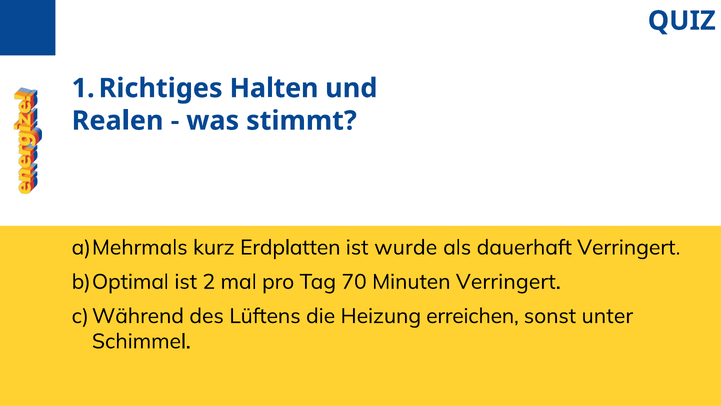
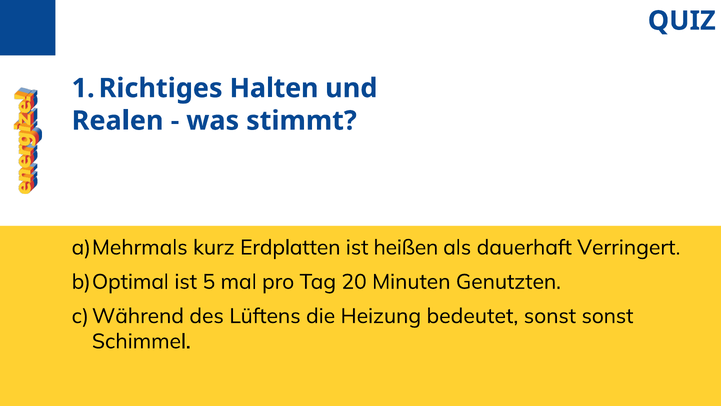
wurde: wurde -> heißen
2: 2 -> 5
70: 70 -> 20
Minuten Verringert: Verringert -> Genutzten
erreichen: erreichen -> bedeutet
sonst unter: unter -> sonst
